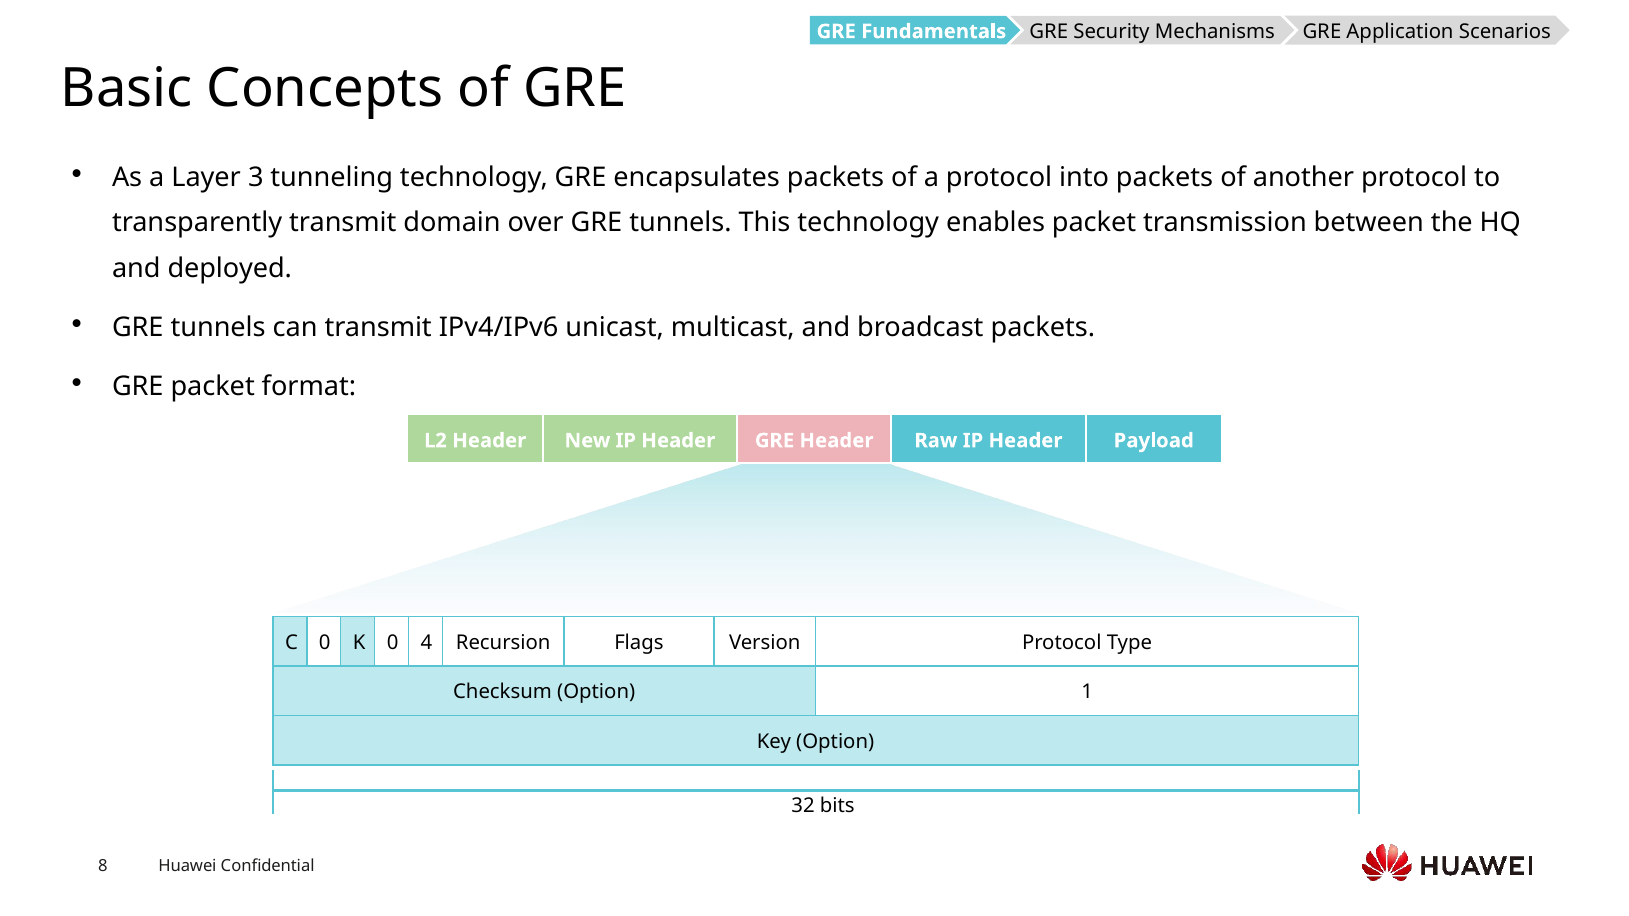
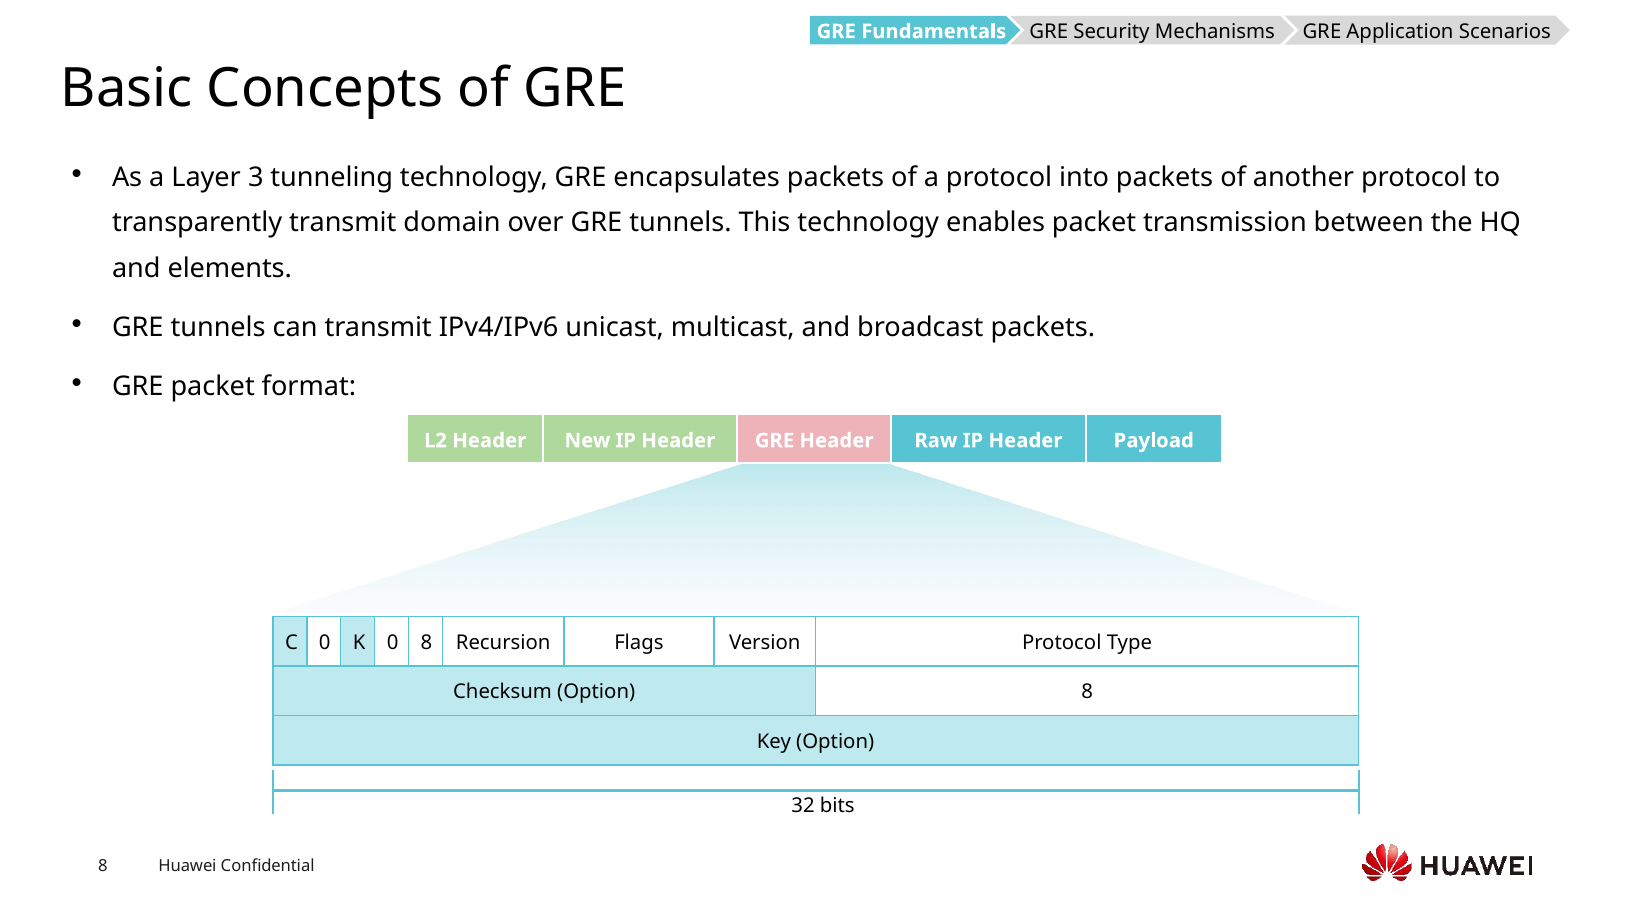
deployed: deployed -> elements
0 4: 4 -> 8
Option 1: 1 -> 8
